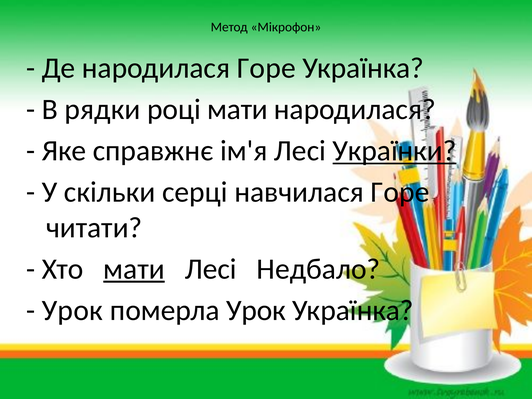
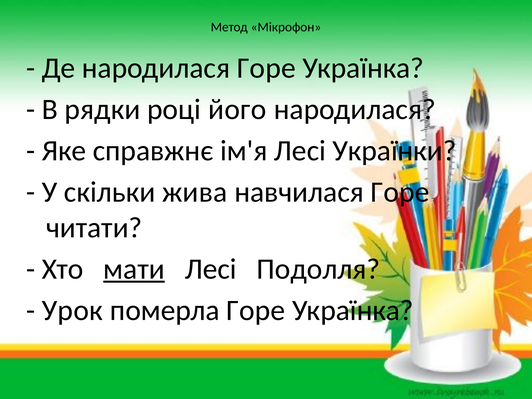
році мати: мати -> його
Українки underline: present -> none
серці: серці -> жива
Недбало: Недбало -> Подолля
померла Урок: Урок -> Горе
